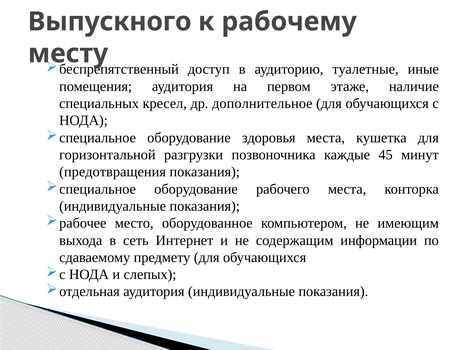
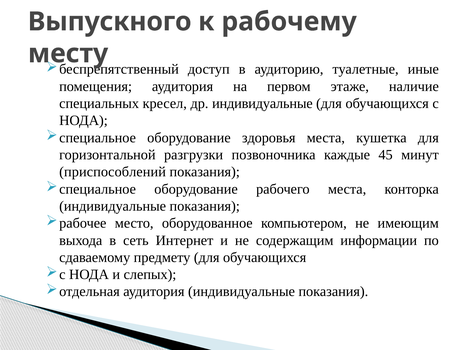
др дополнительное: дополнительное -> индивидуальные
предотвращения: предотвращения -> приспособлений
